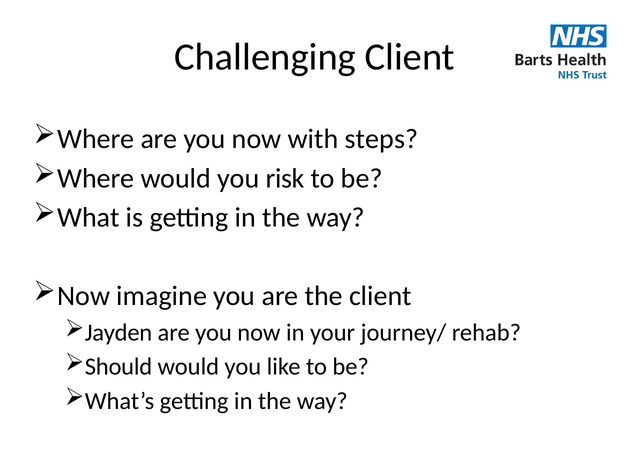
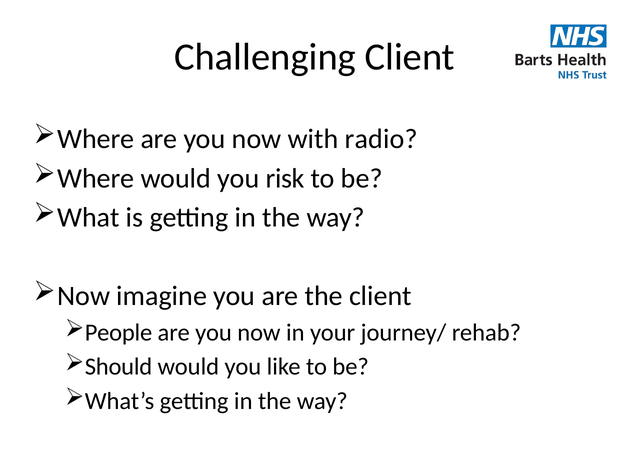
steps: steps -> radio
Jayden: Jayden -> People
